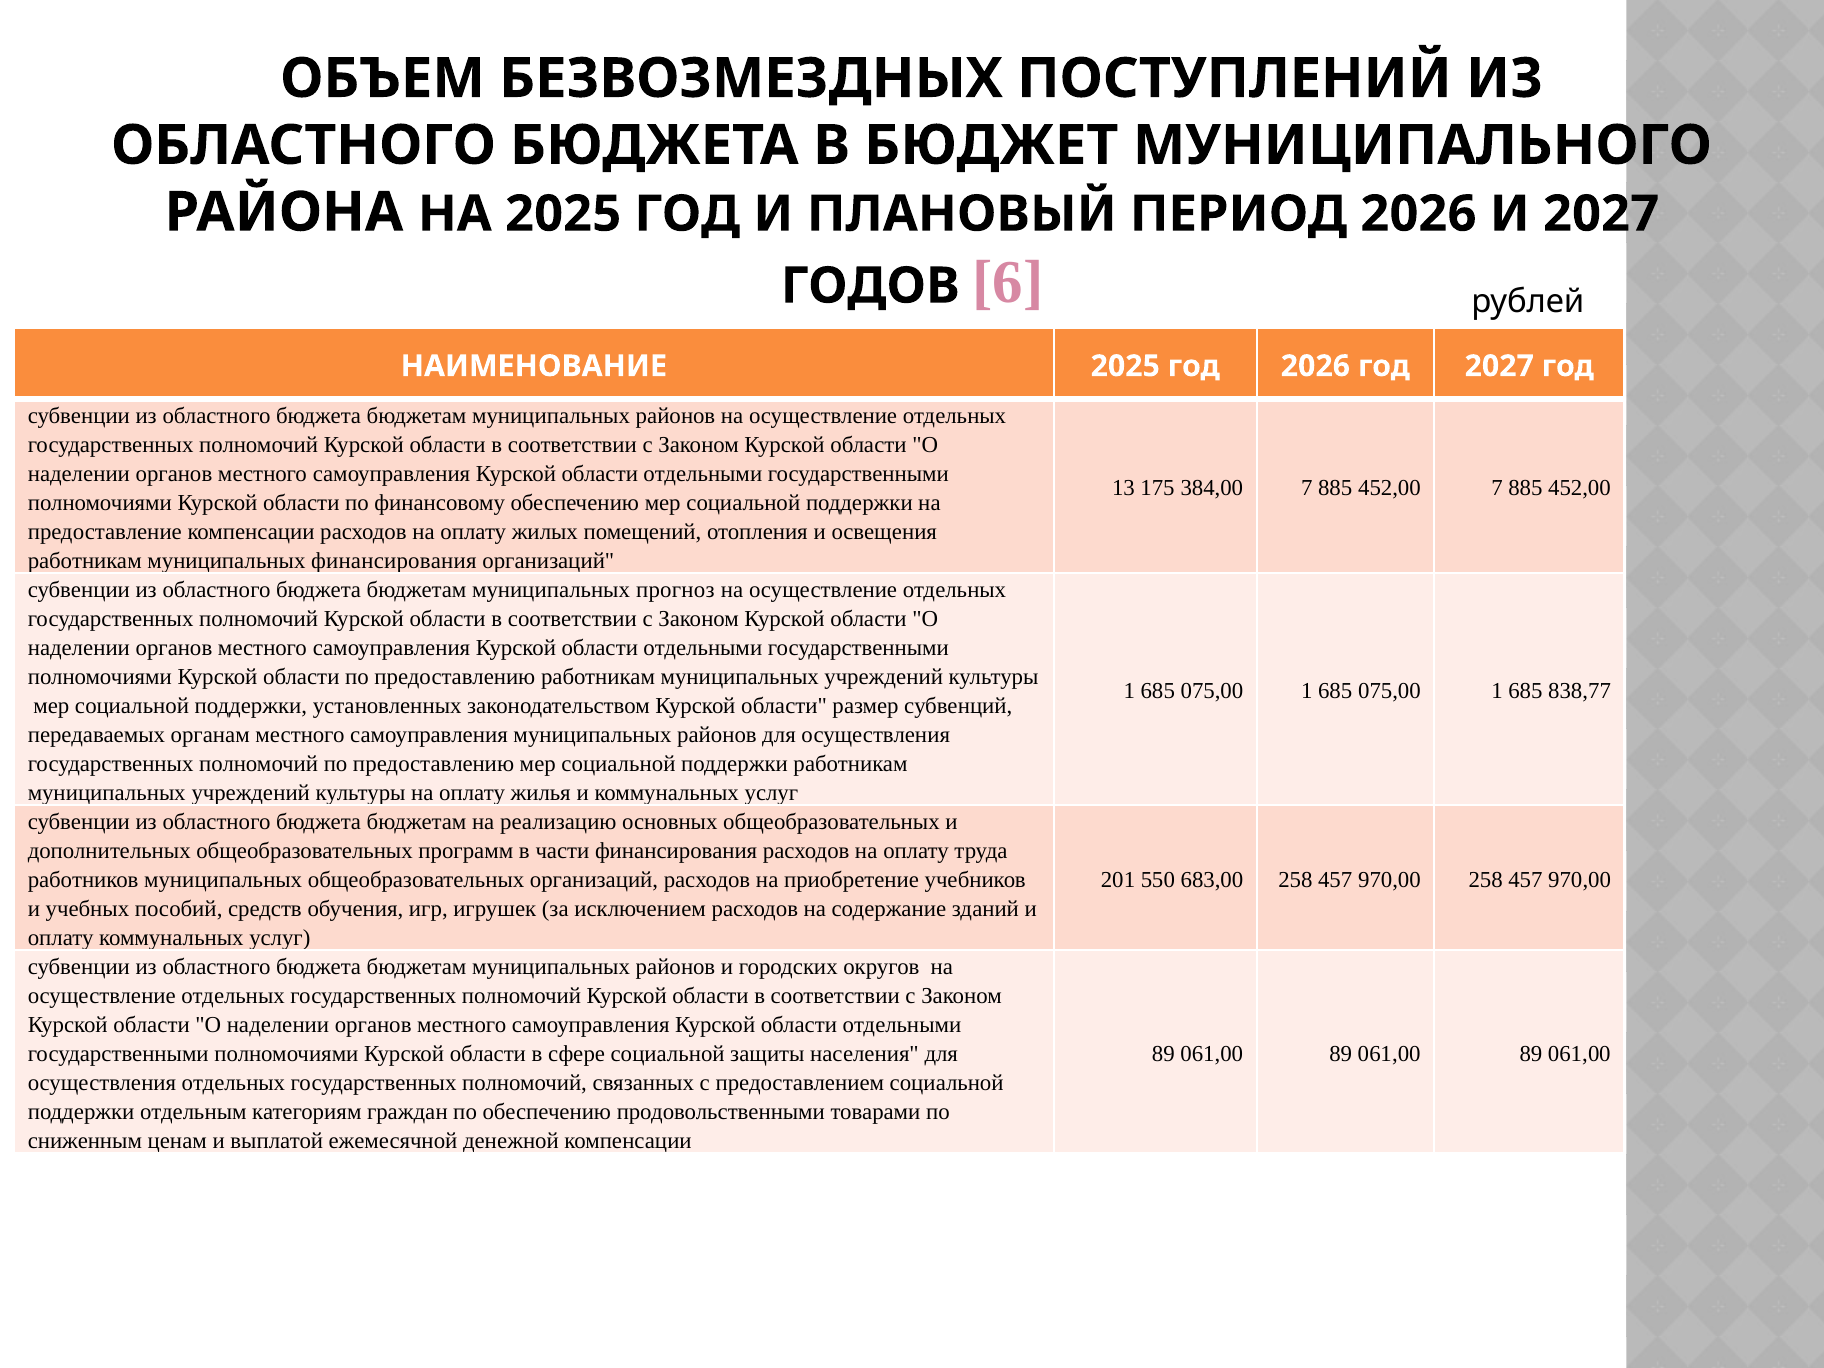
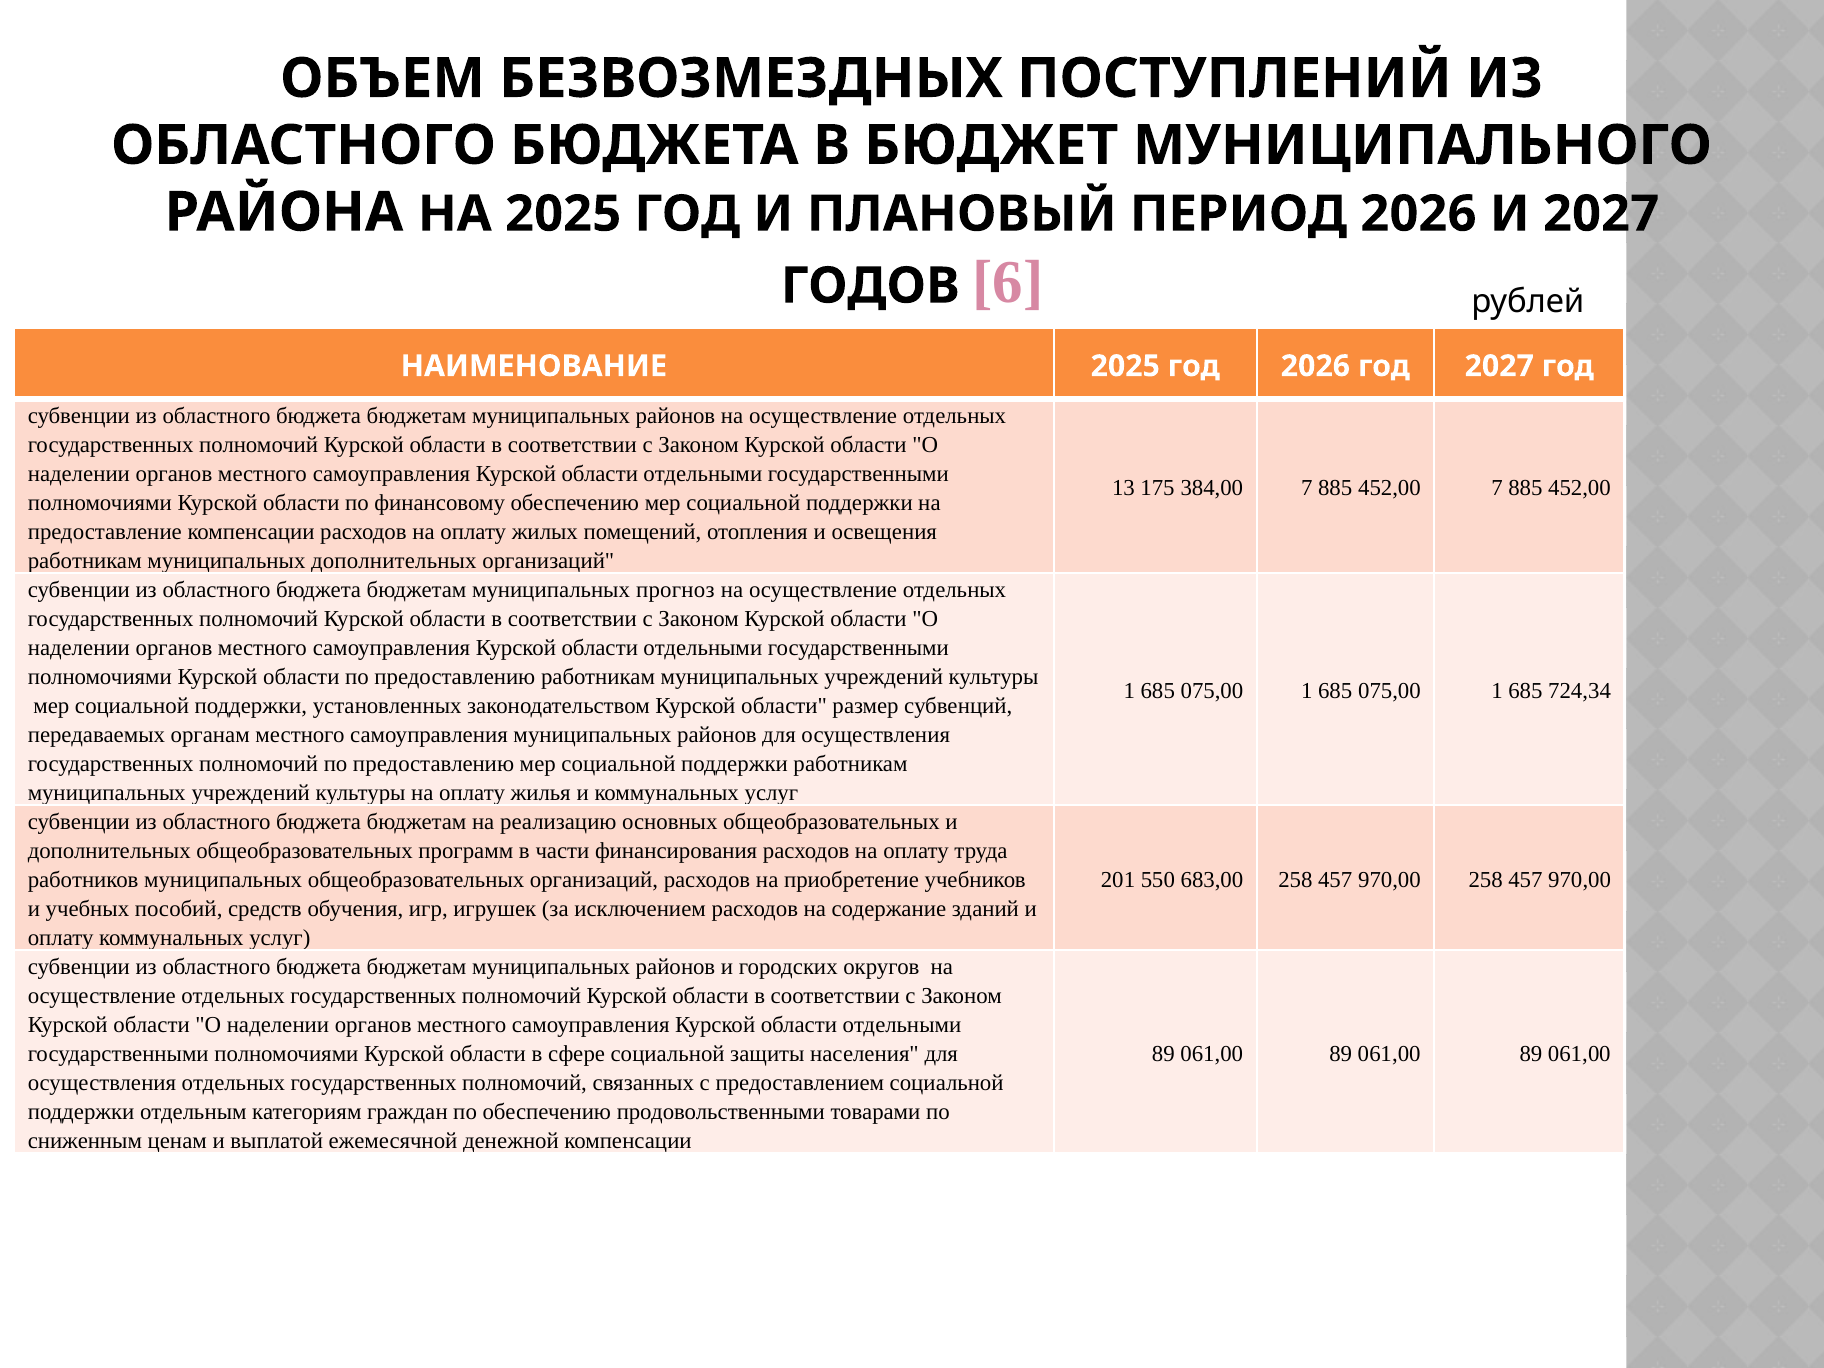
муниципальных финансирования: финансирования -> дополнительных
838,77: 838,77 -> 724,34
